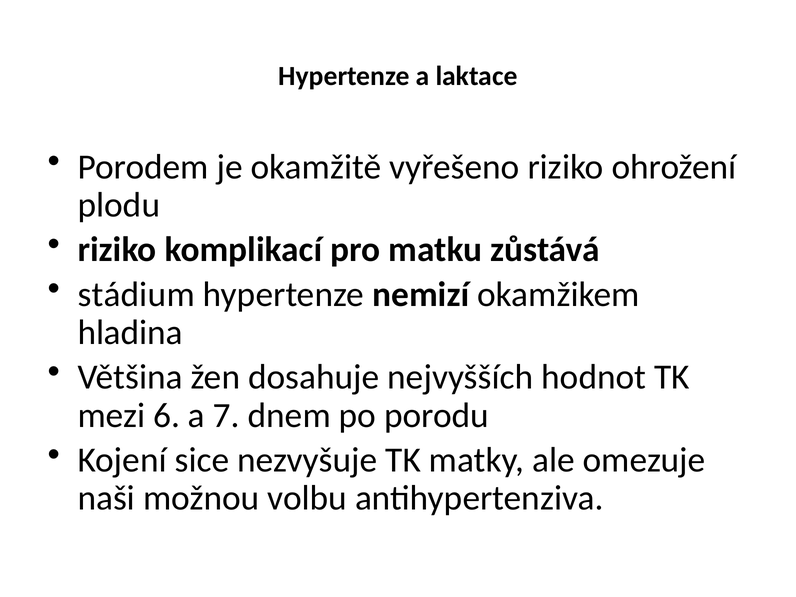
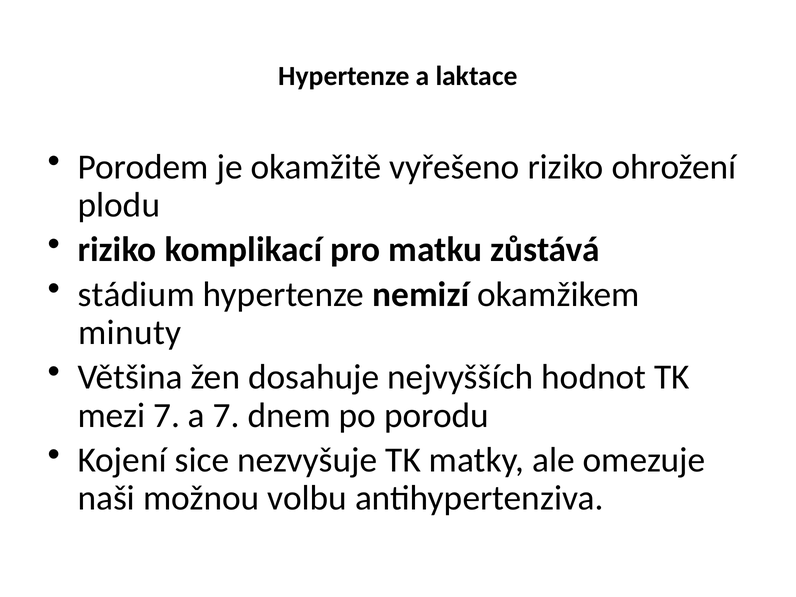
hladina: hladina -> minuty
mezi 6: 6 -> 7
